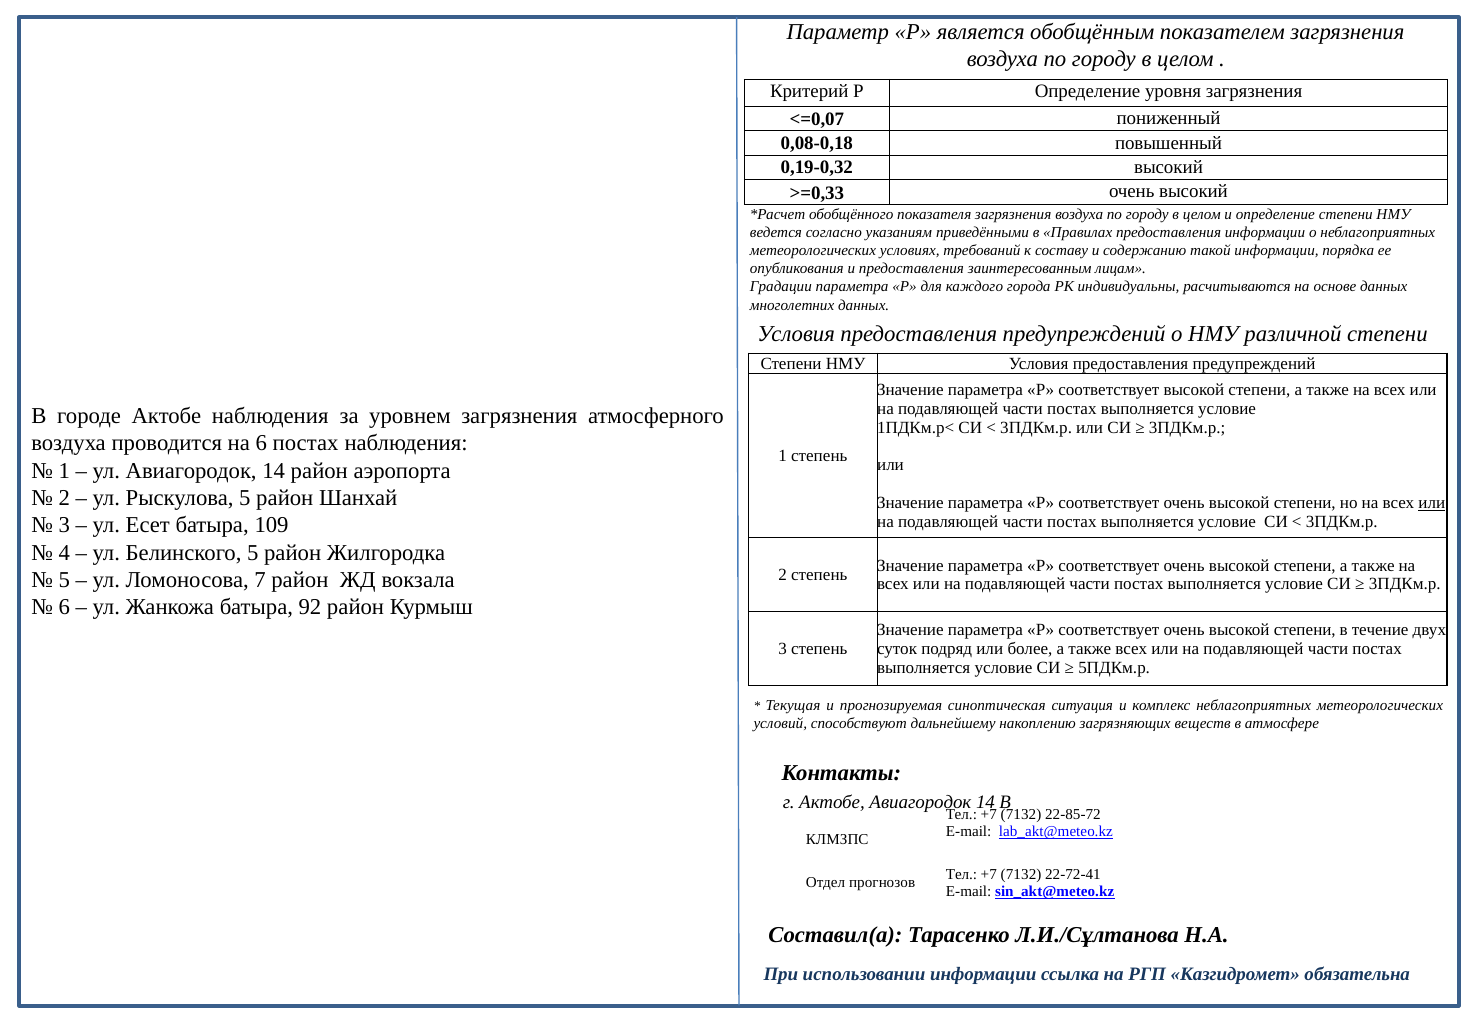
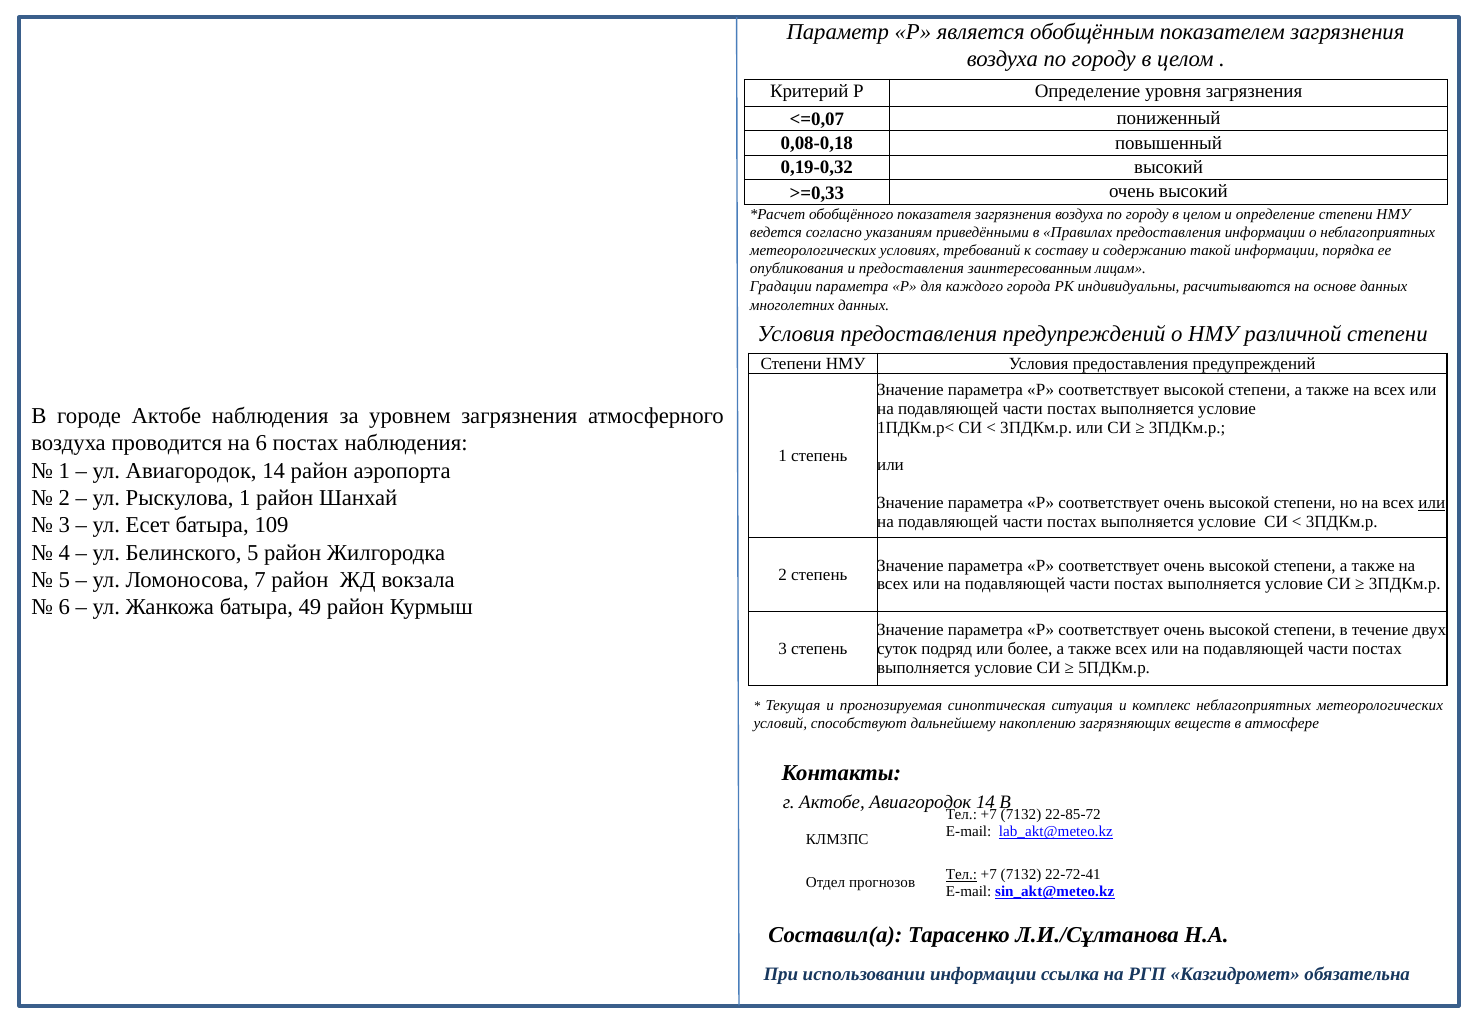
Рыскулова 5: 5 -> 1
92: 92 -> 49
Тел at (962, 875) underline: none -> present
